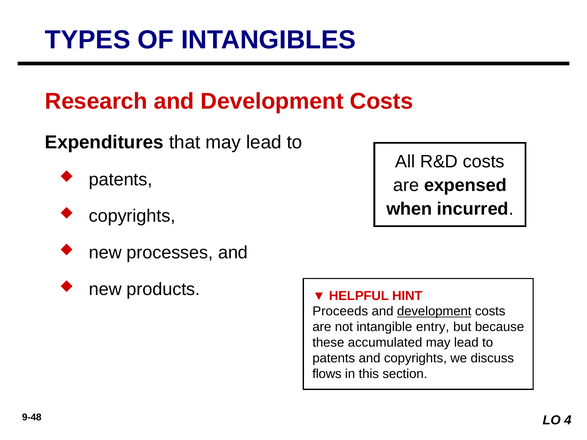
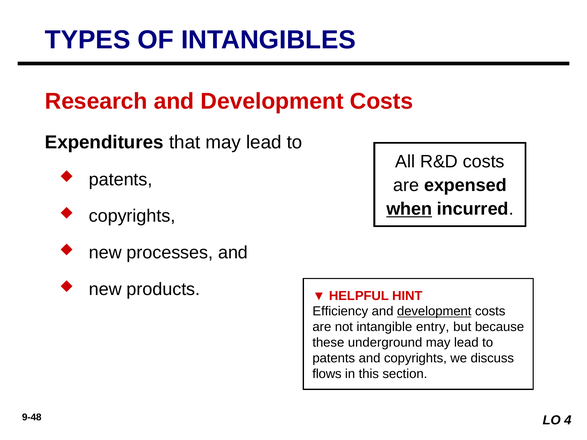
when underline: none -> present
Proceeds: Proceeds -> Efficiency
accumulated: accumulated -> underground
